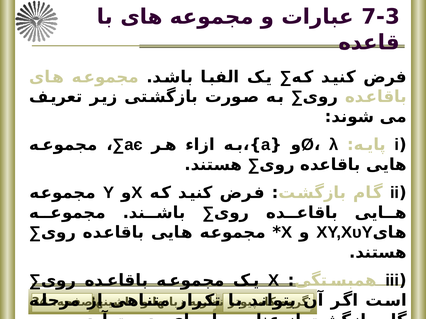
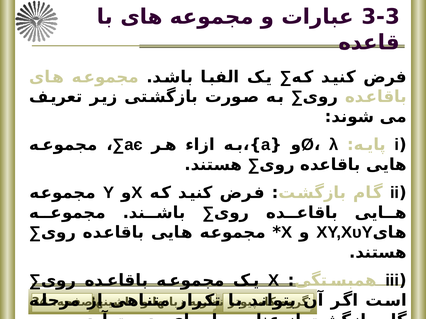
7-3: 7-3 -> 3-3
